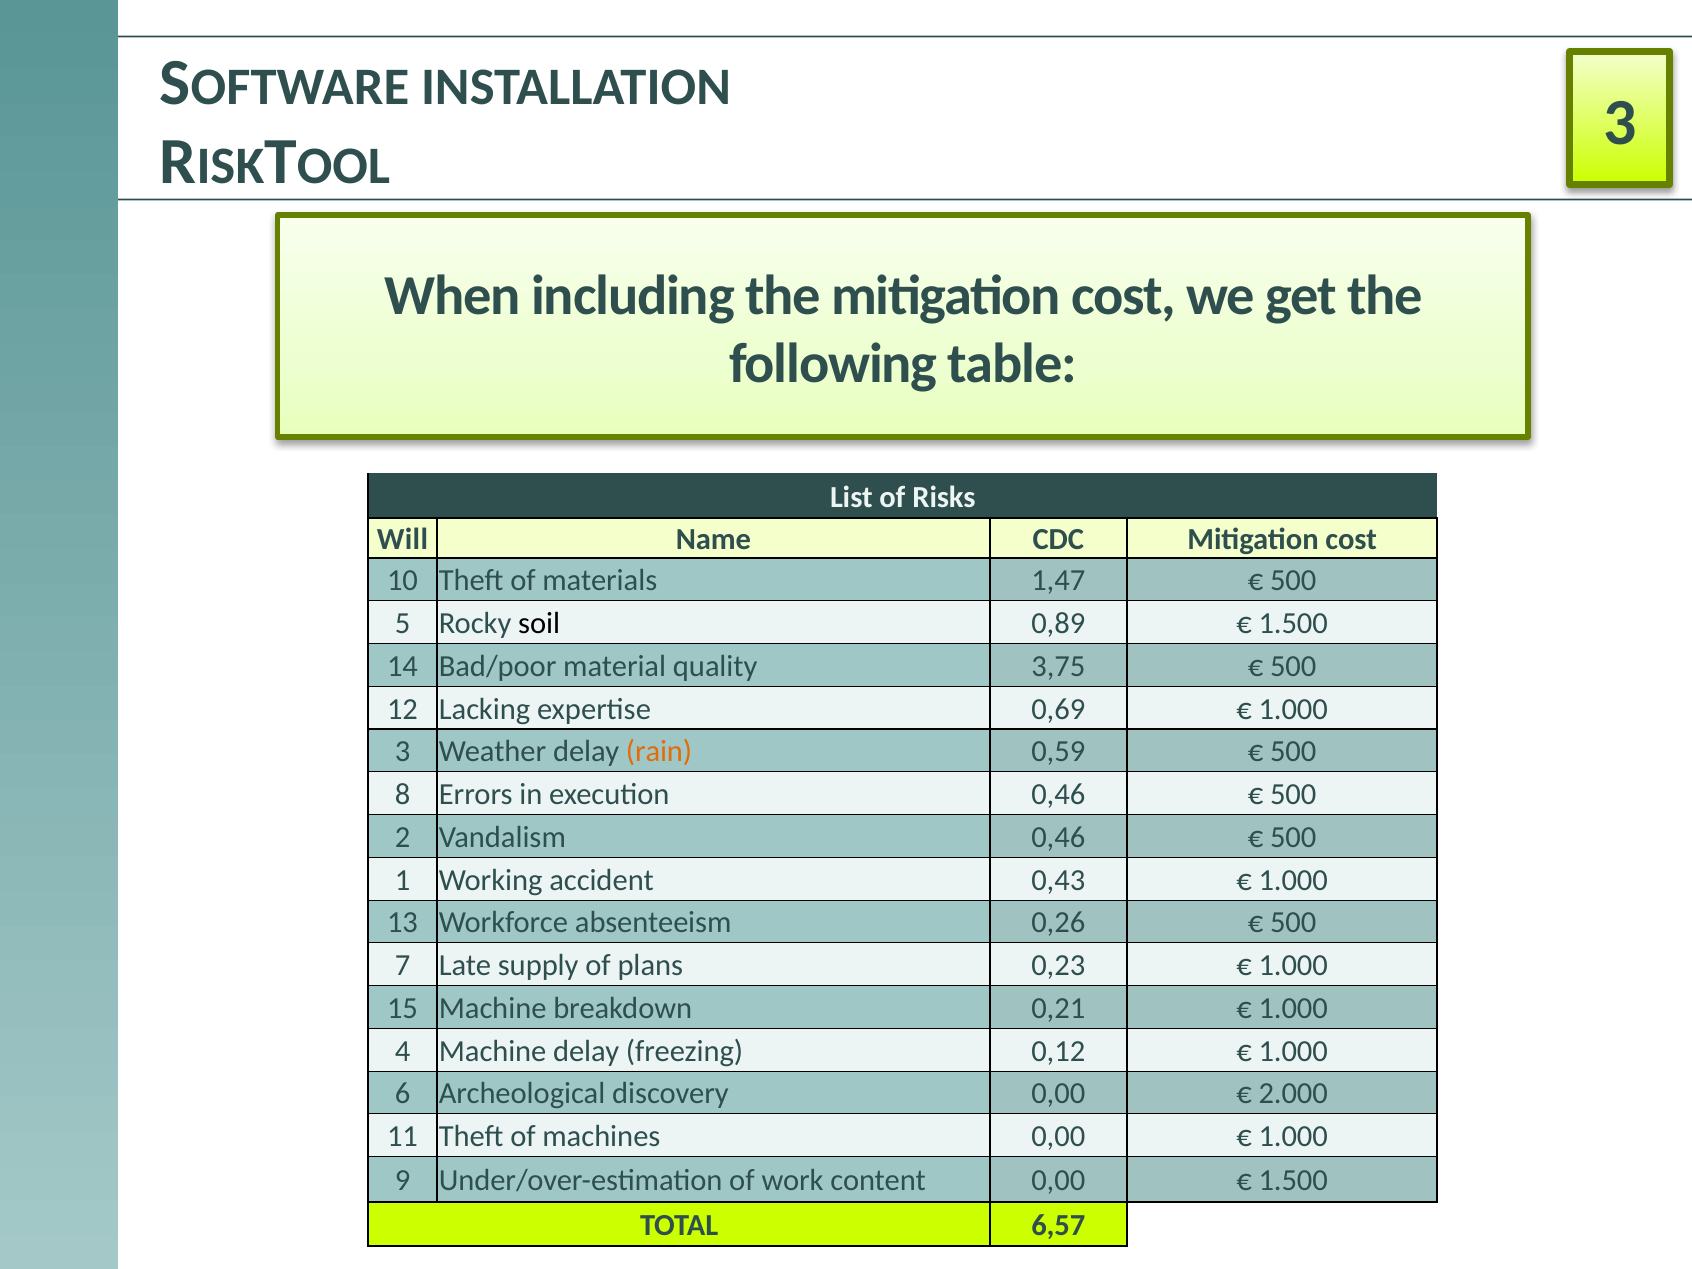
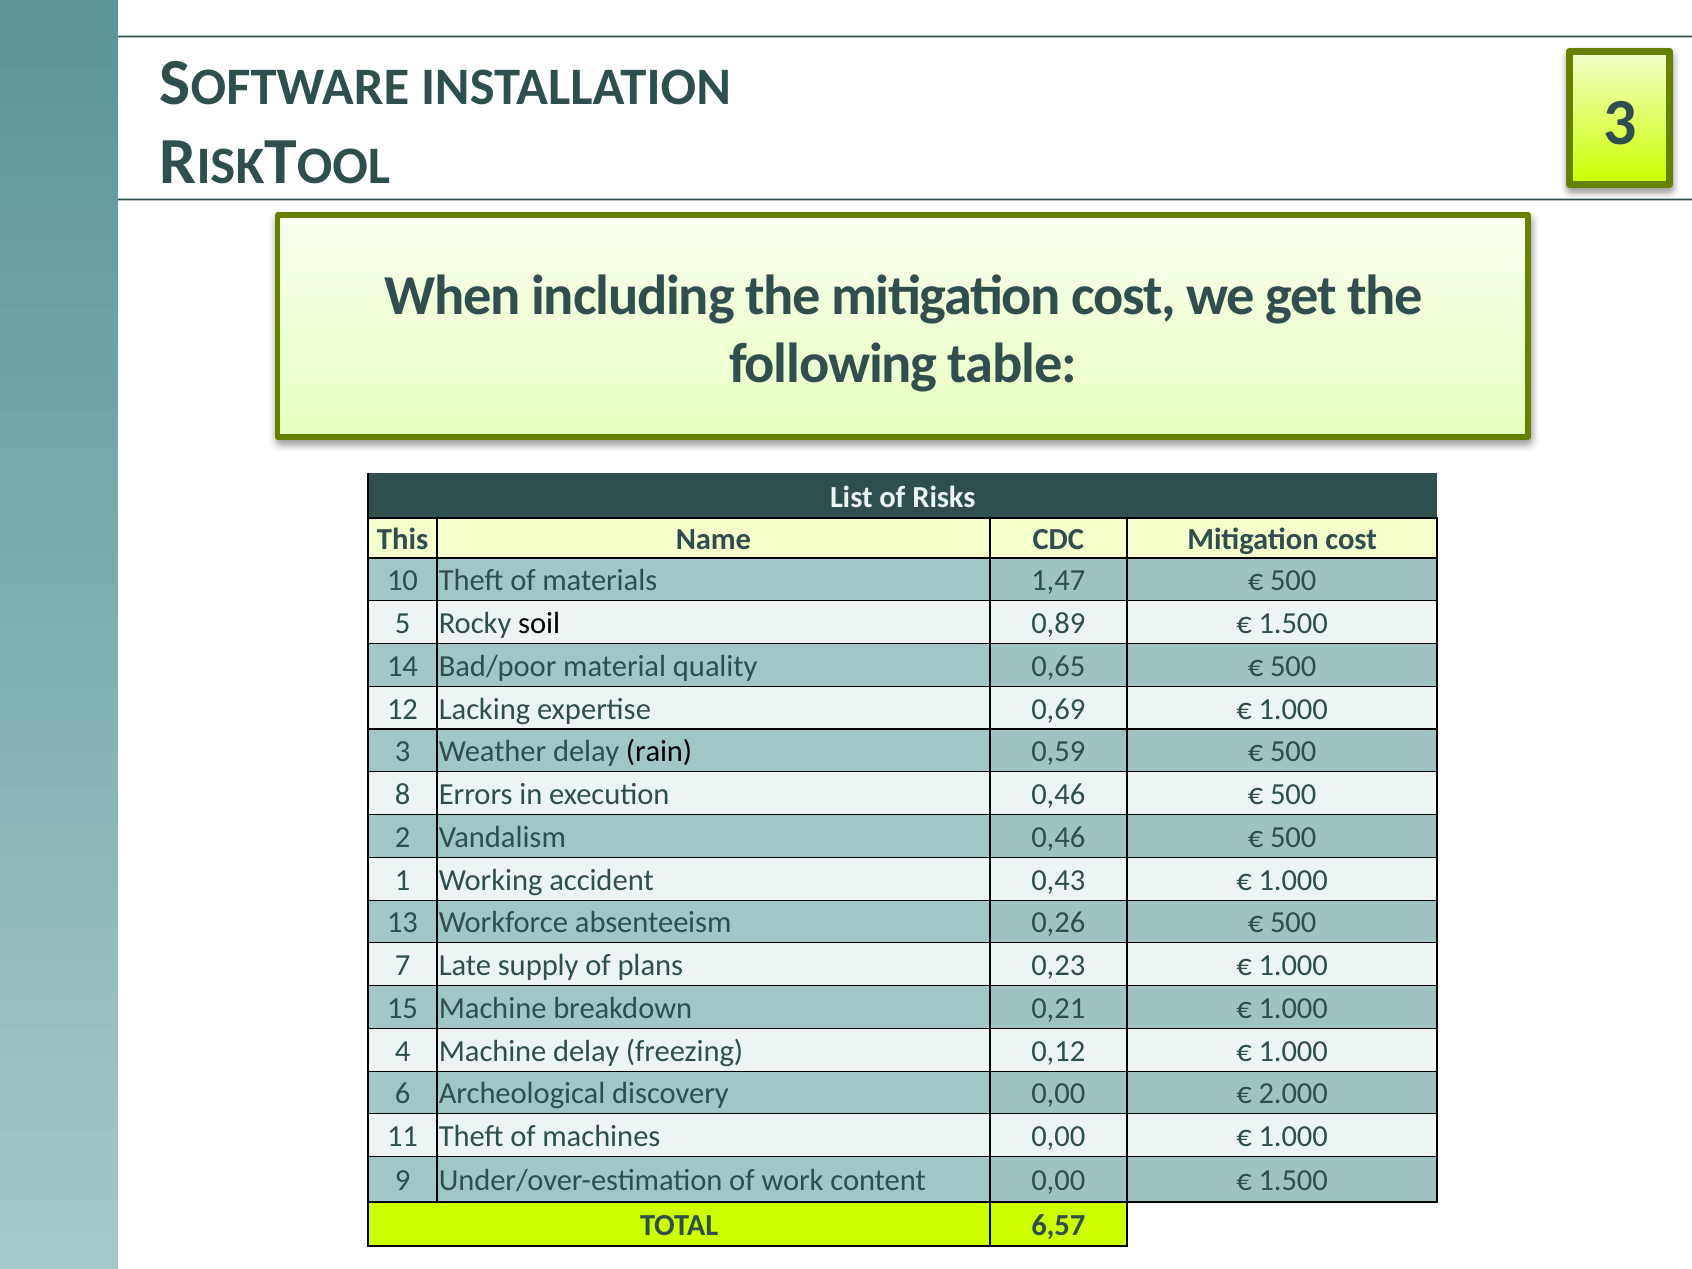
Will: Will -> This
3,75: 3,75 -> 0,65
rain colour: orange -> black
